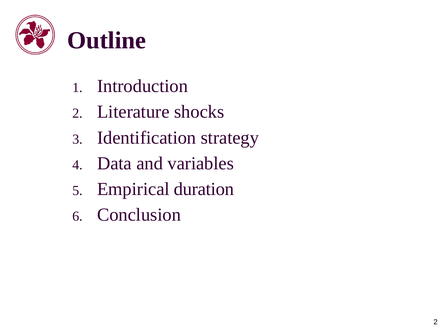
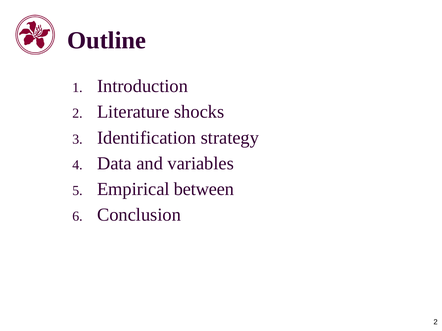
duration: duration -> between
